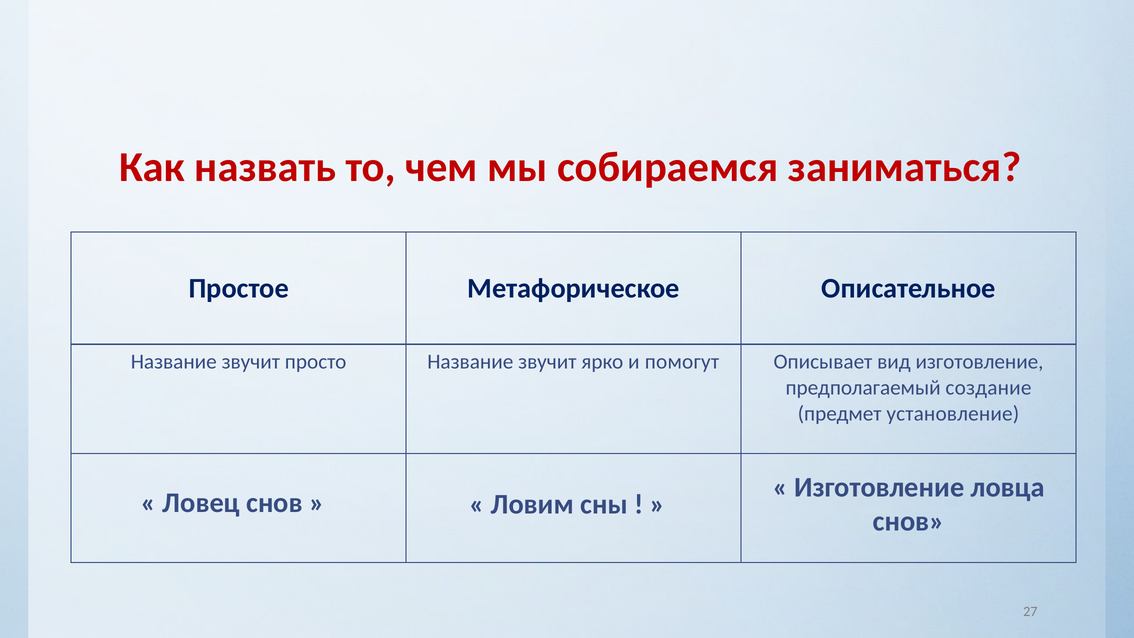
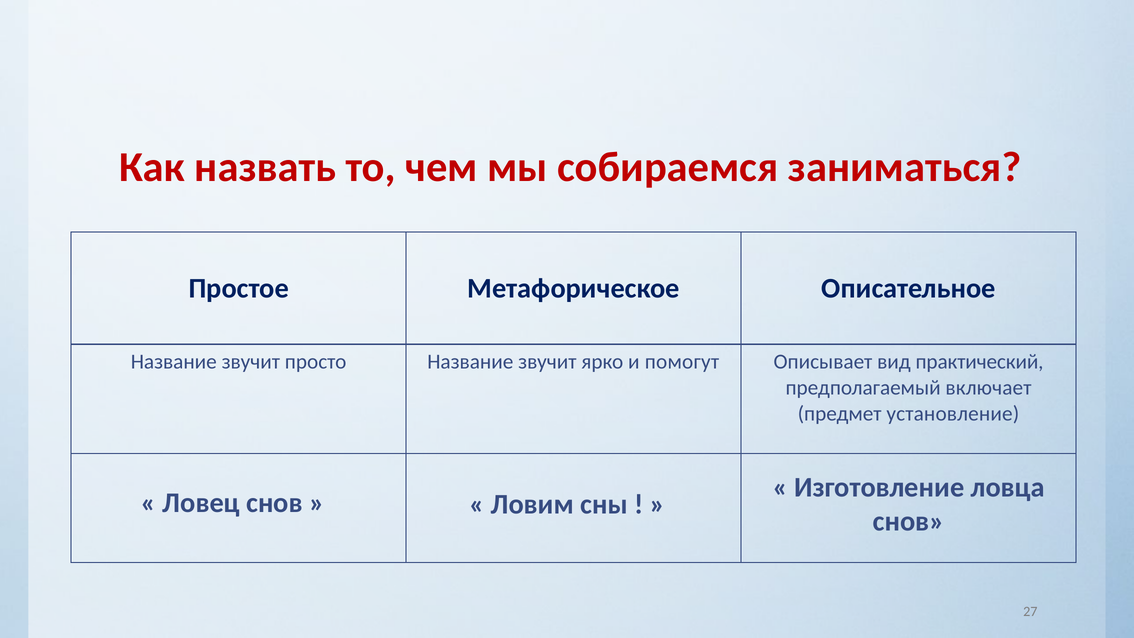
вид изготовление: изготовление -> практический
создание: создание -> включает
